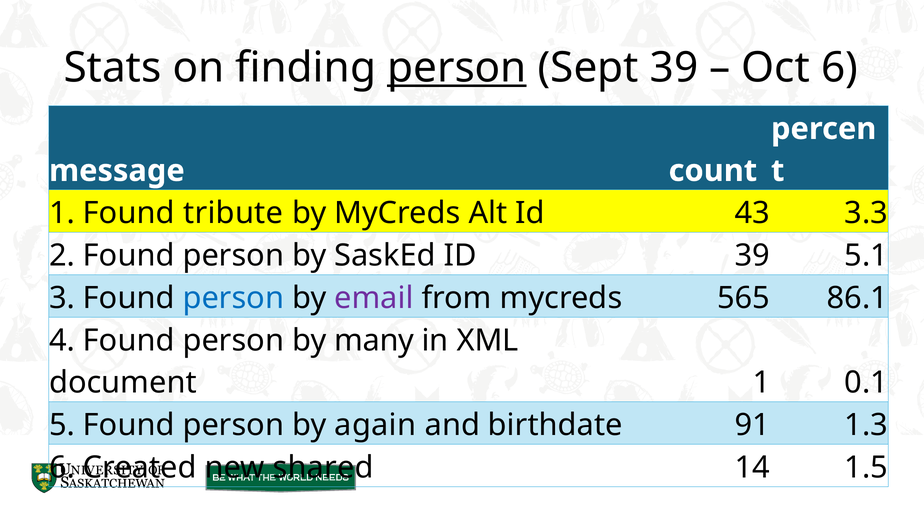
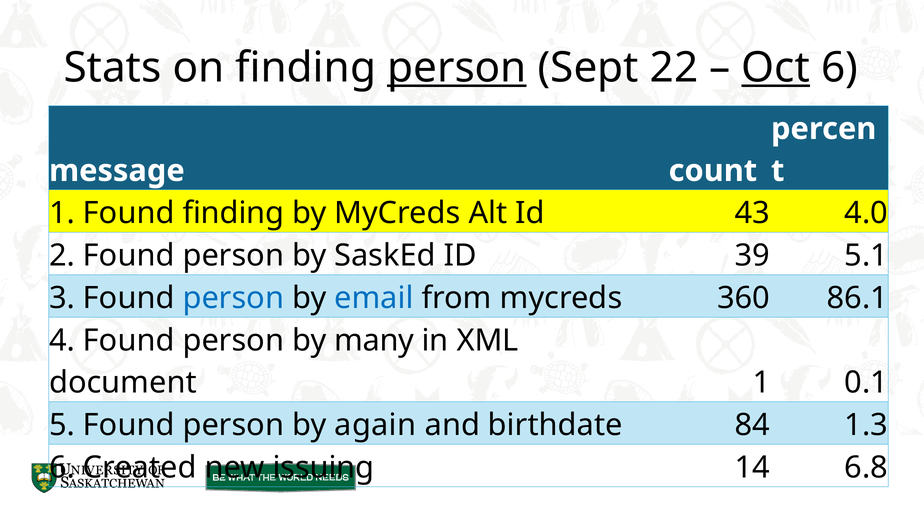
Sept 39: 39 -> 22
Oct underline: none -> present
Found tribute: tribute -> finding
3.3: 3.3 -> 4.0
email colour: purple -> blue
565: 565 -> 360
91: 91 -> 84
shared: shared -> issuing
1.5: 1.5 -> 6.8
